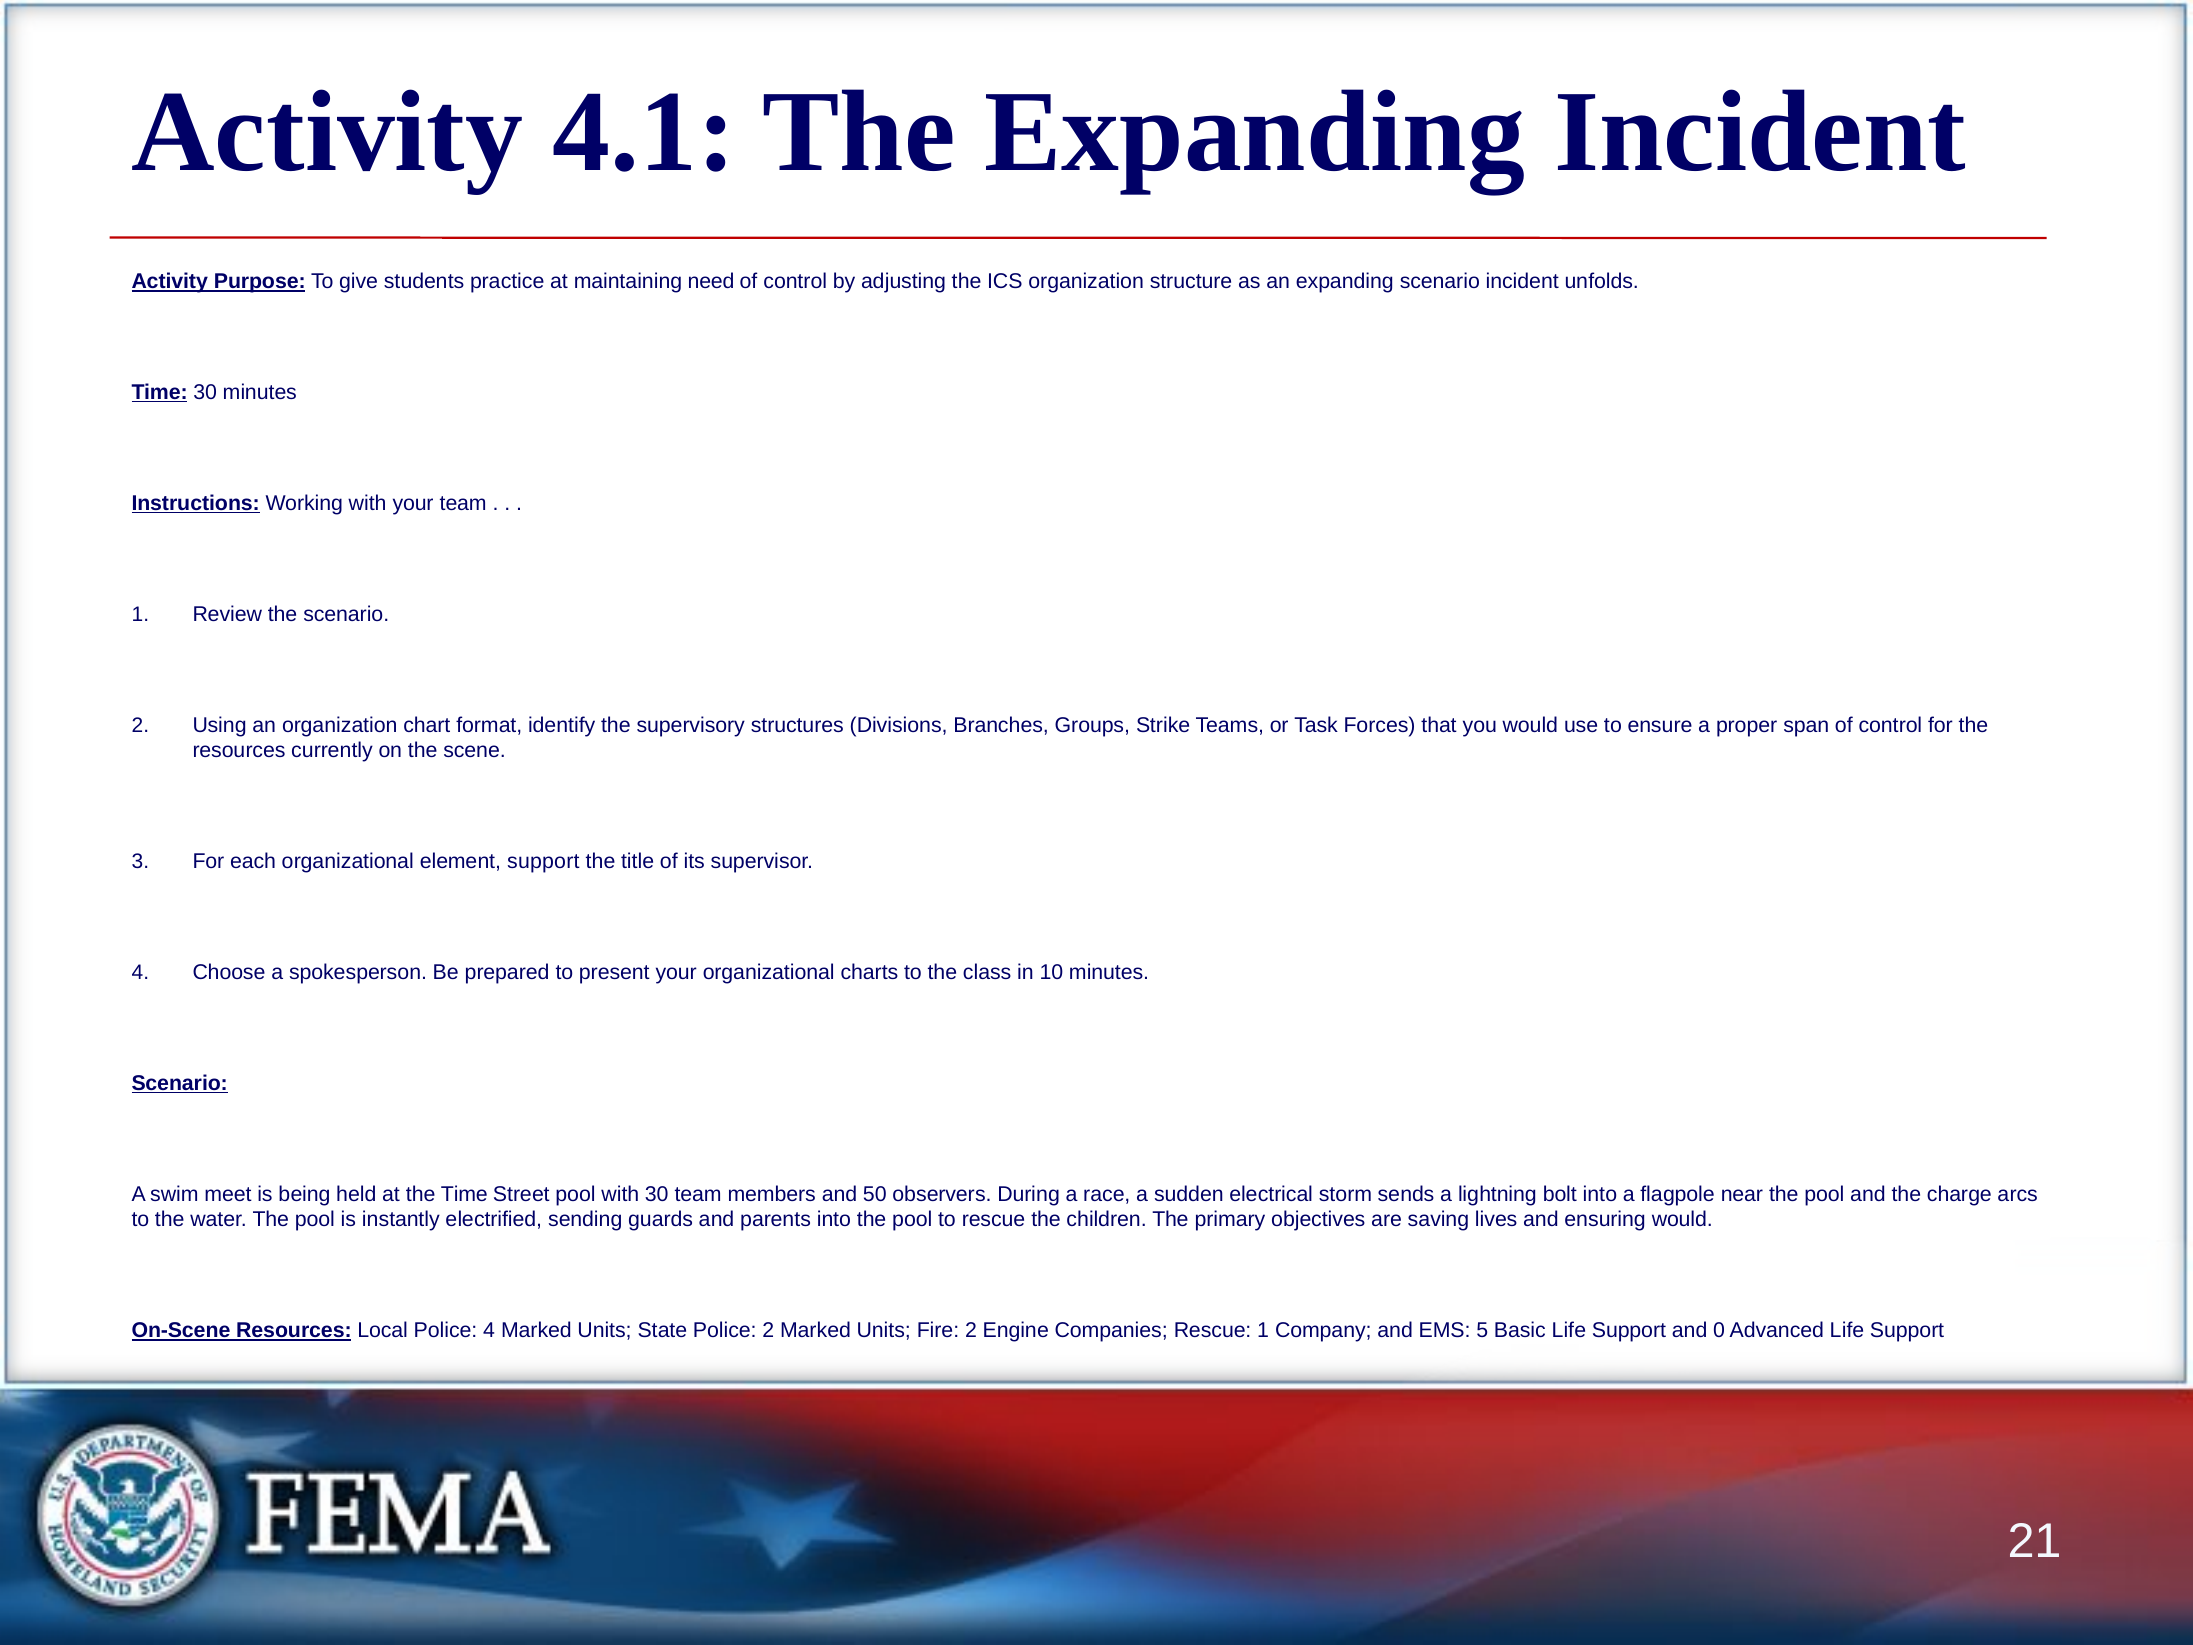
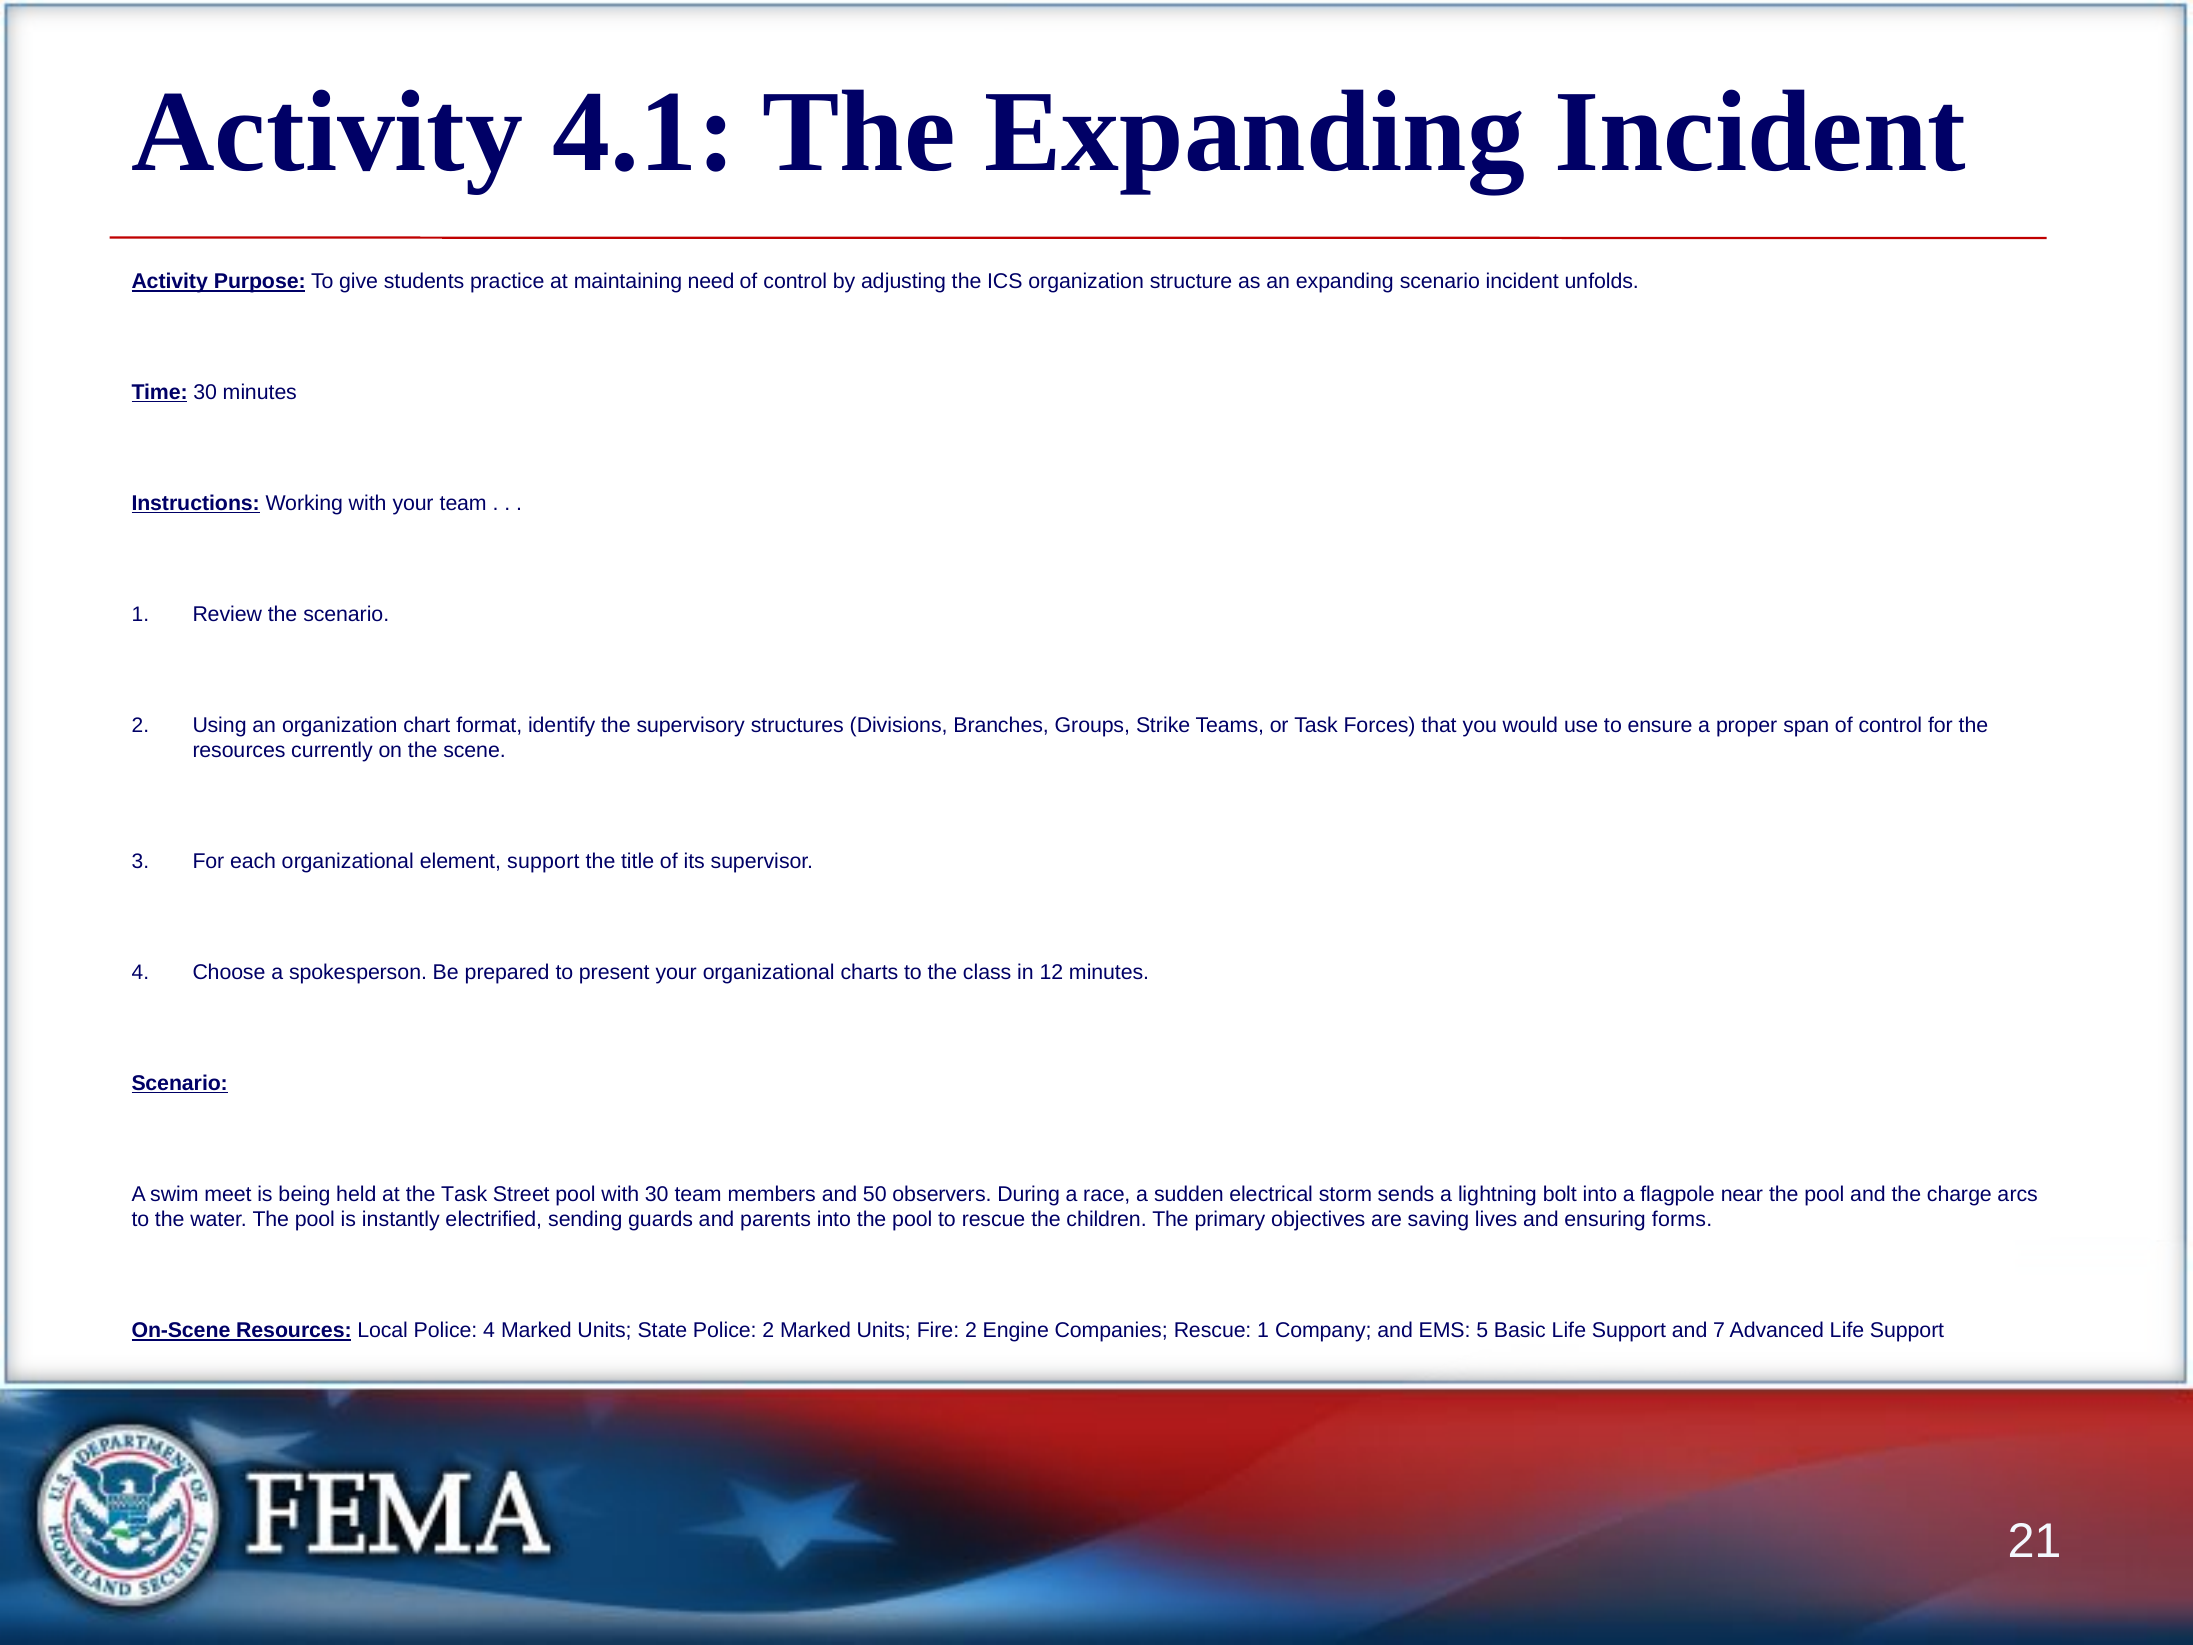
10: 10 -> 12
the Time: Time -> Task
ensuring would: would -> forms
0: 0 -> 7
